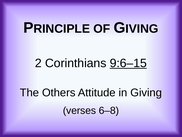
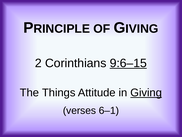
Others: Others -> Things
Giving underline: none -> present
6–8: 6–8 -> 6–1
